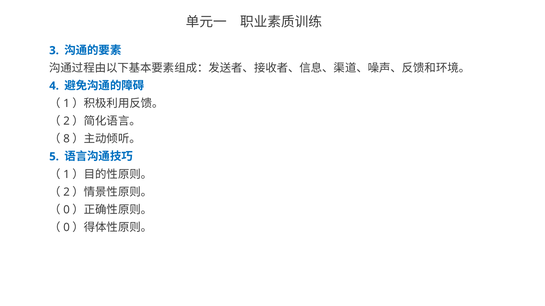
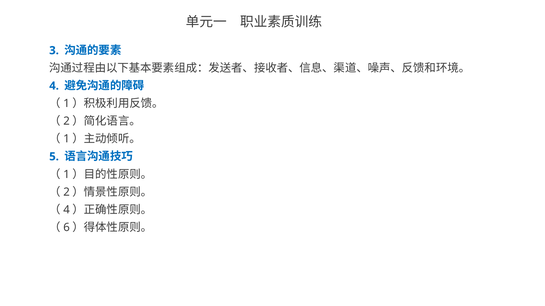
8 at (67, 139): 8 -> 1
0 at (67, 210): 0 -> 4
0 at (67, 228): 0 -> 6
